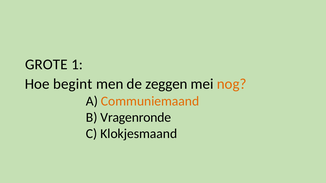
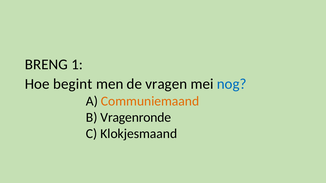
GROTE: GROTE -> BRENG
zeggen: zeggen -> vragen
nog colour: orange -> blue
